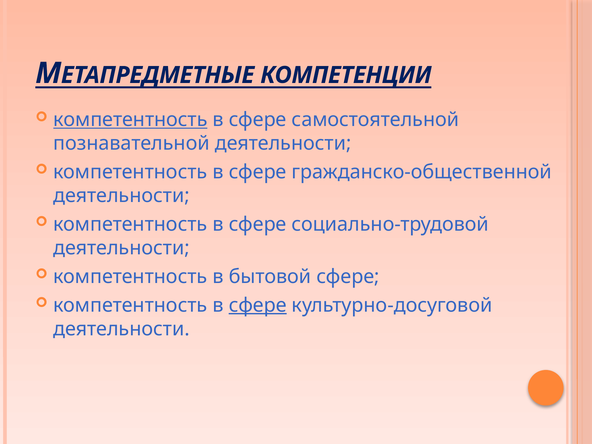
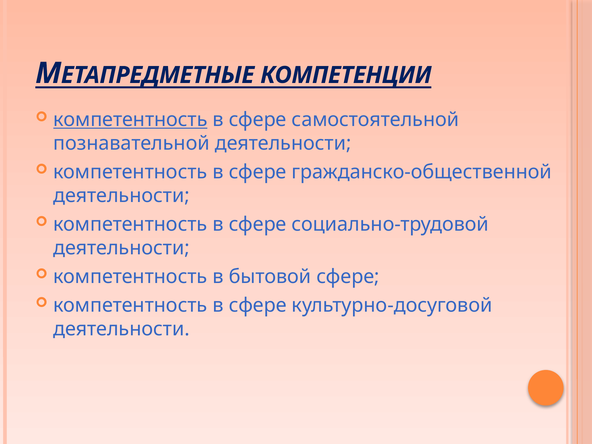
сфере at (258, 305) underline: present -> none
